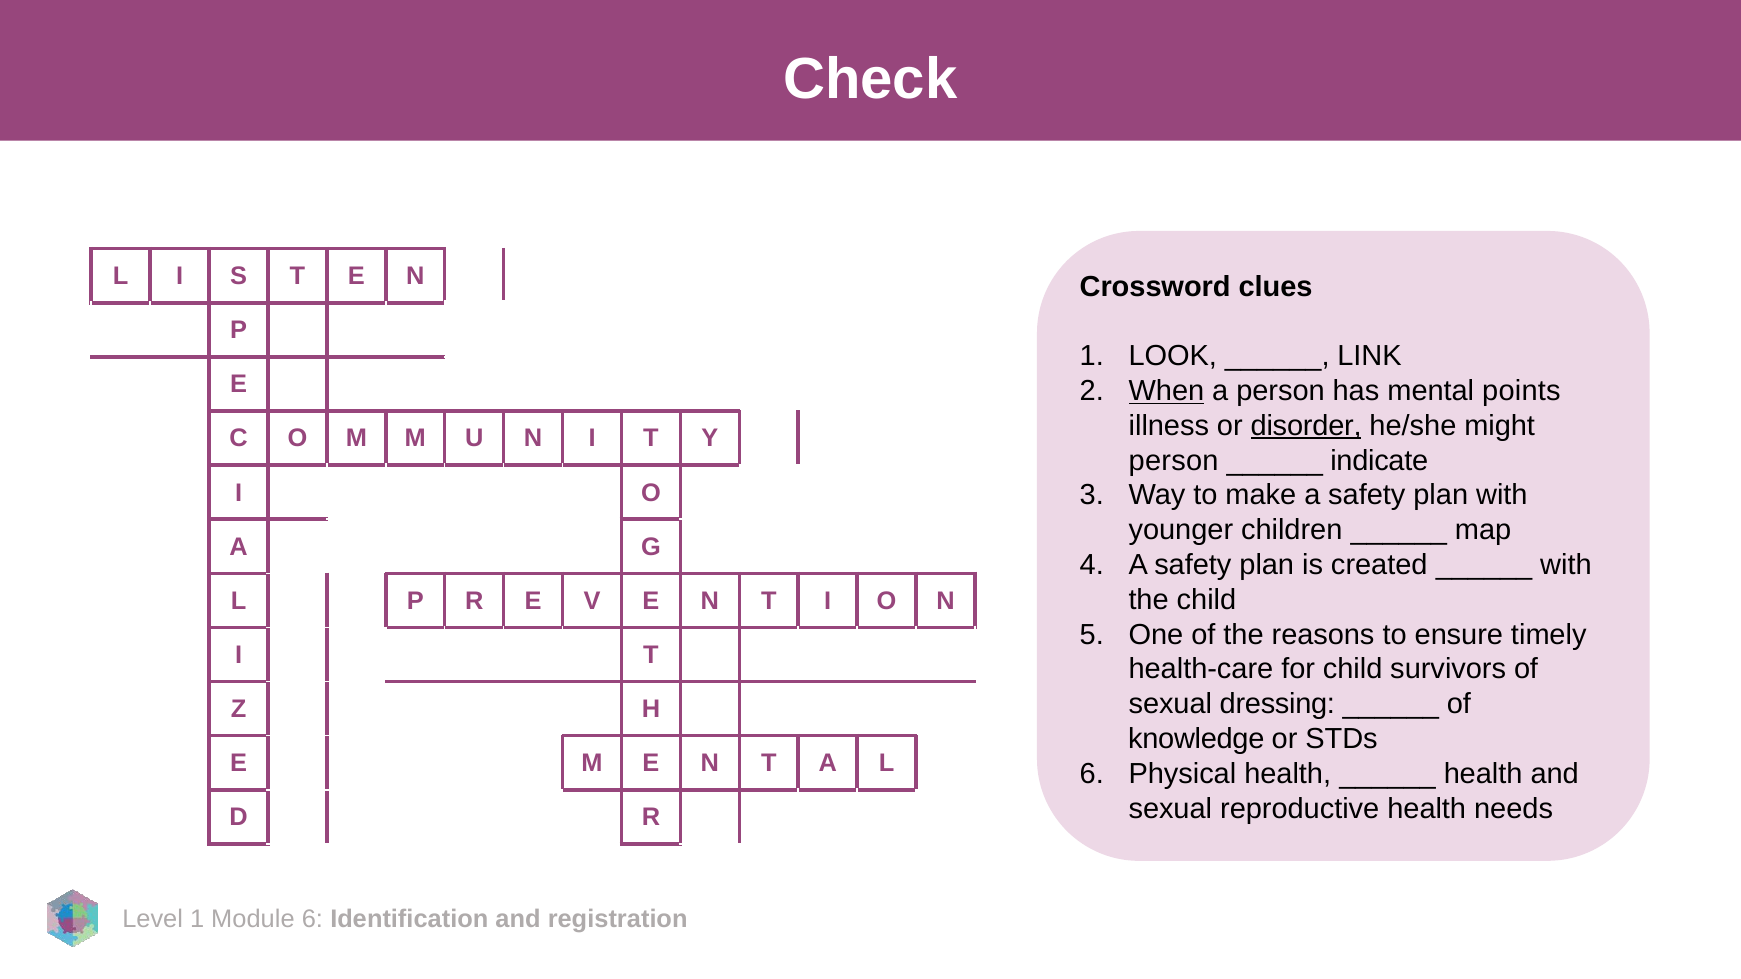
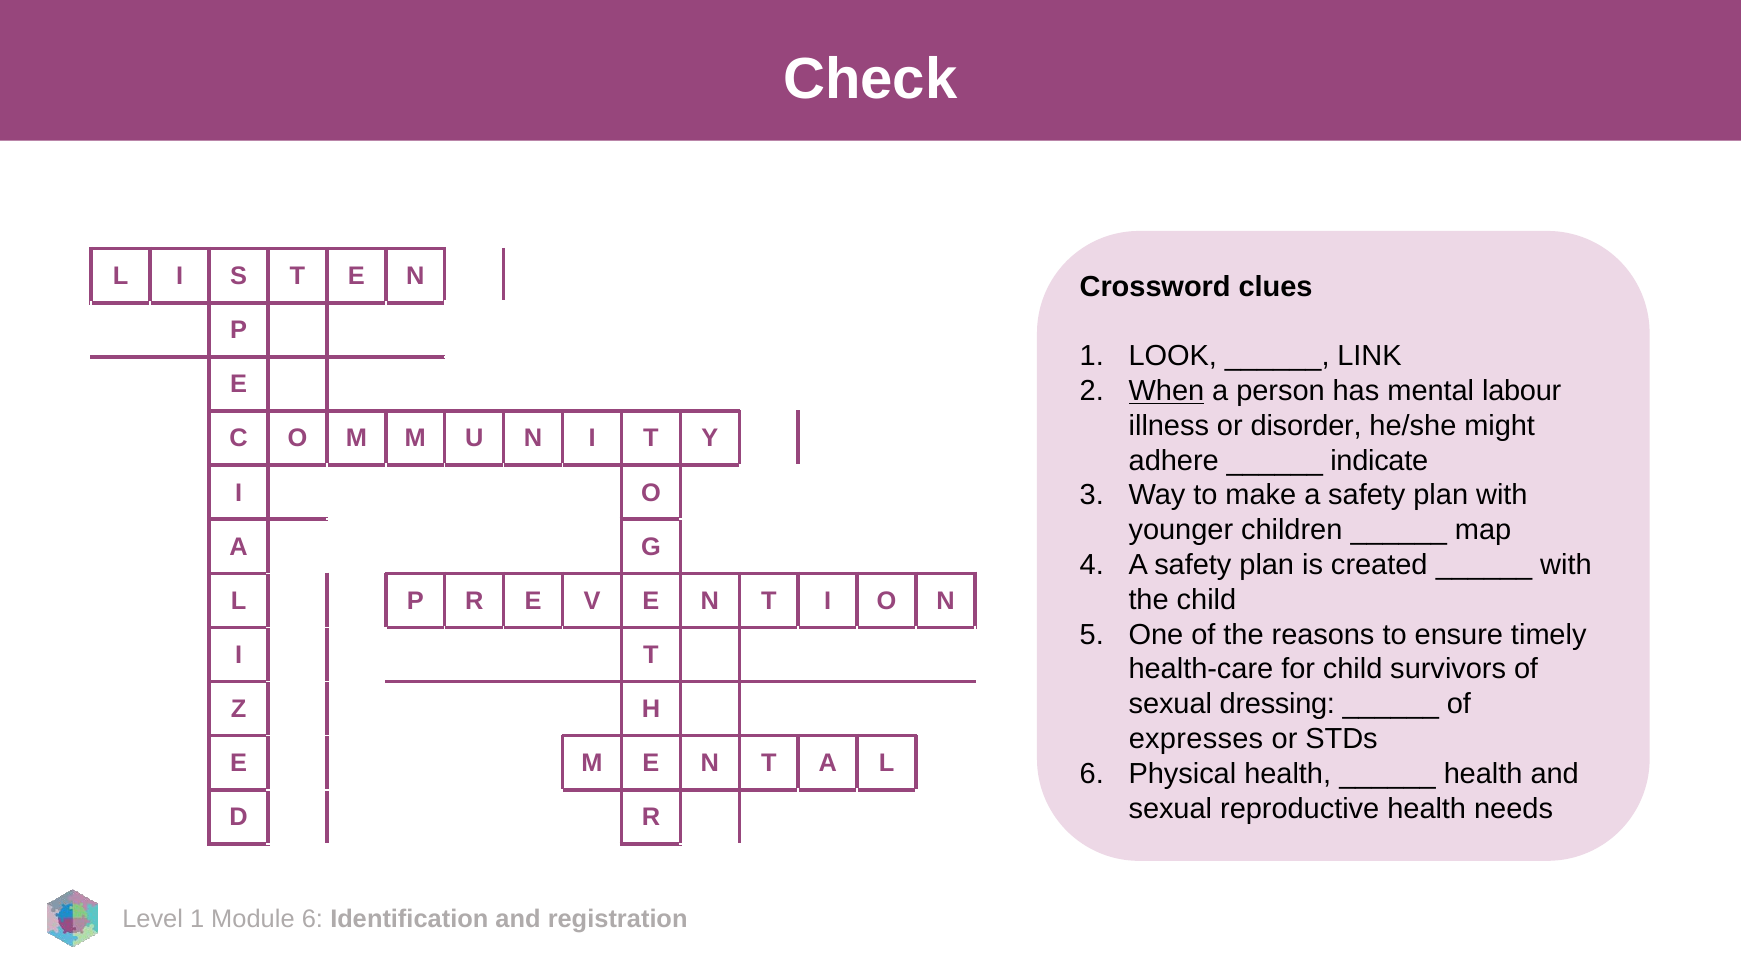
points: points -> labour
disorder underline: present -> none
person at (1174, 461): person -> adhere
knowledge: knowledge -> expresses
